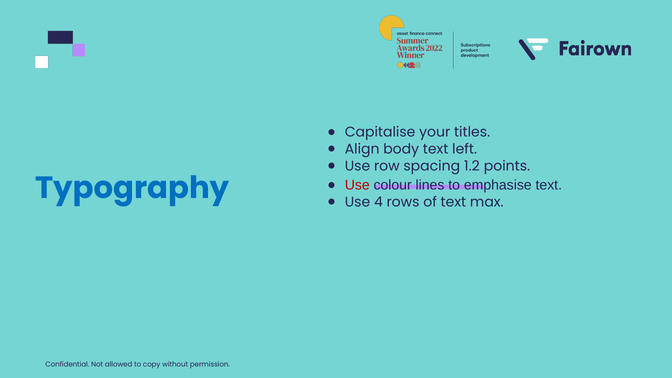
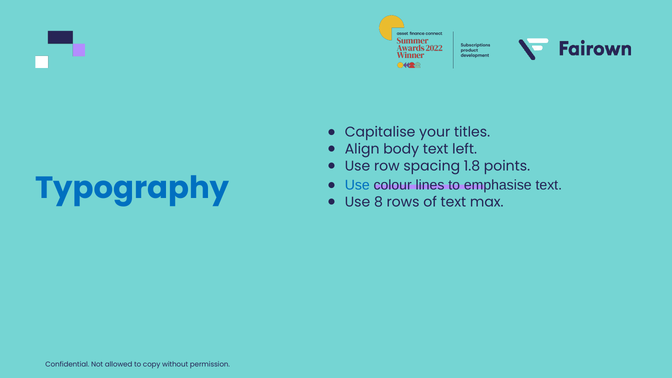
1.2: 1.2 -> 1.8
Use at (357, 185) colour: red -> blue
4: 4 -> 8
